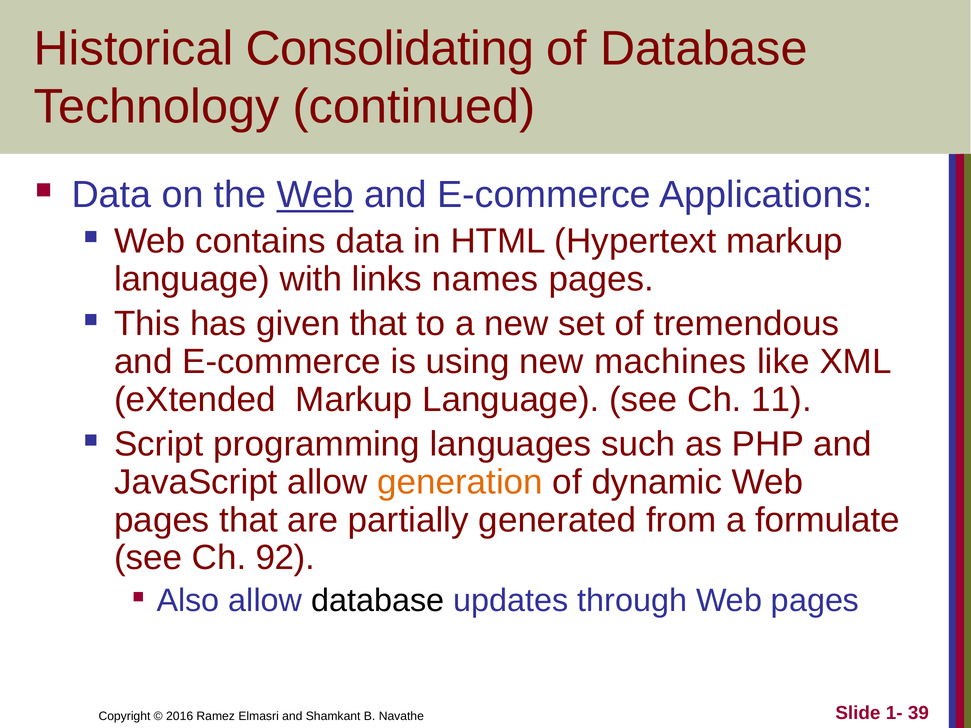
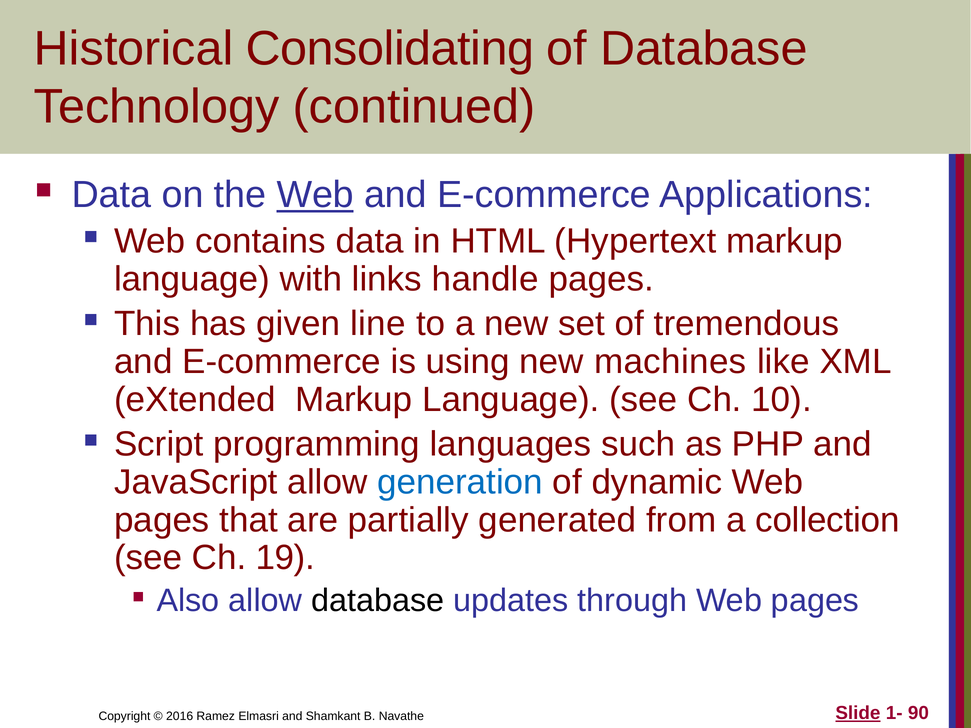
names: names -> handle
given that: that -> line
11: 11 -> 10
generation colour: orange -> blue
formulate: formulate -> collection
92: 92 -> 19
Slide underline: none -> present
39: 39 -> 90
